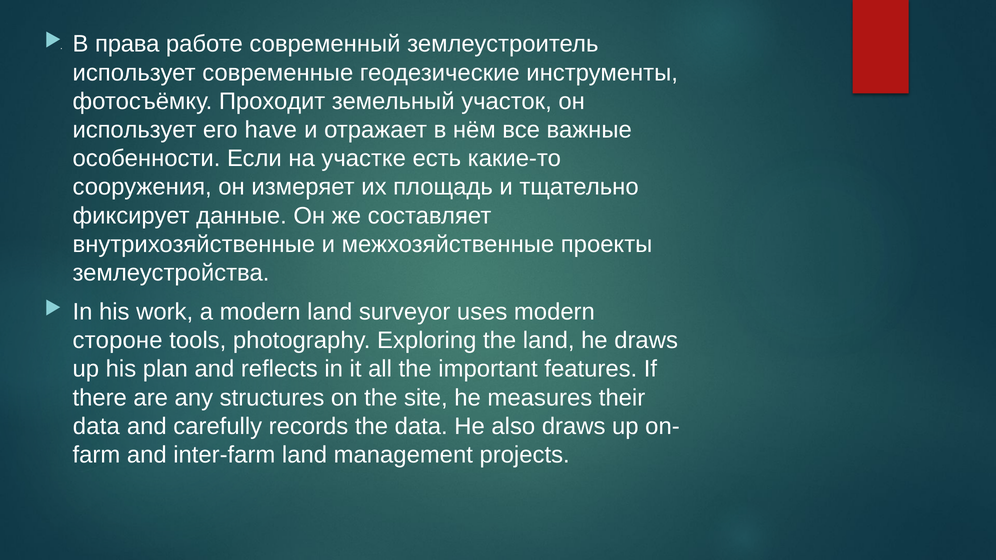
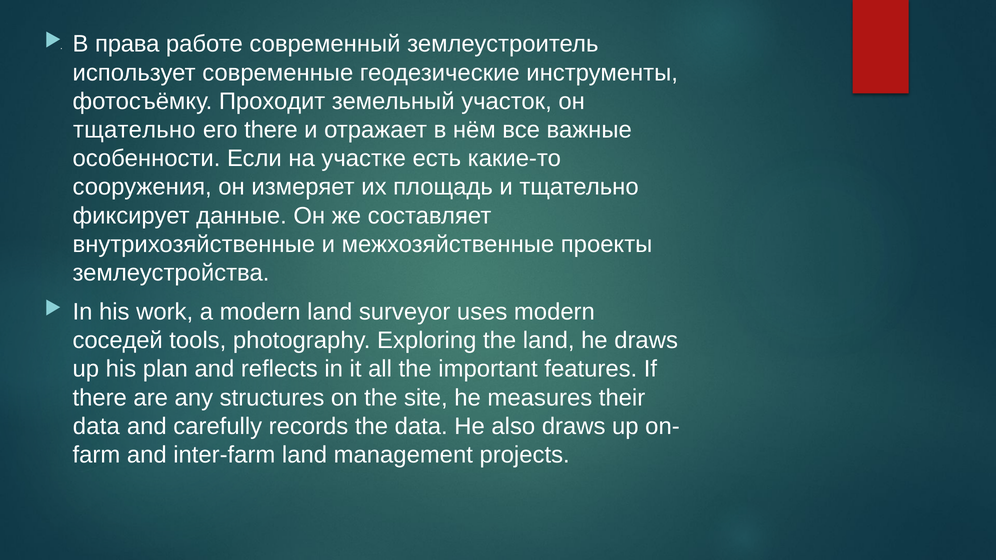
использует at (134, 130): использует -> тщательно
его have: have -> there
стороне: стороне -> соседей
